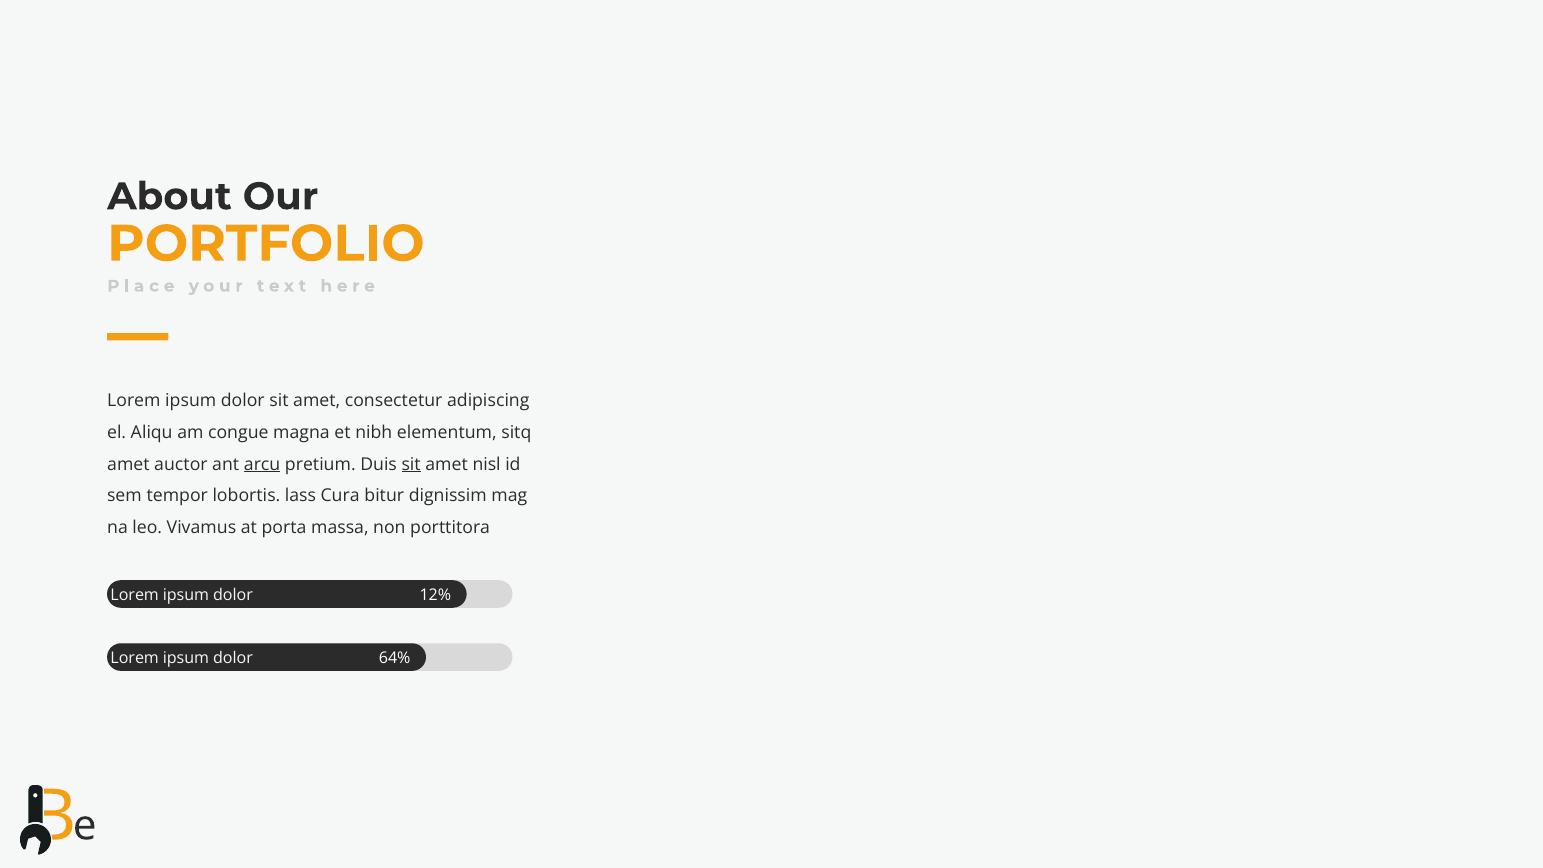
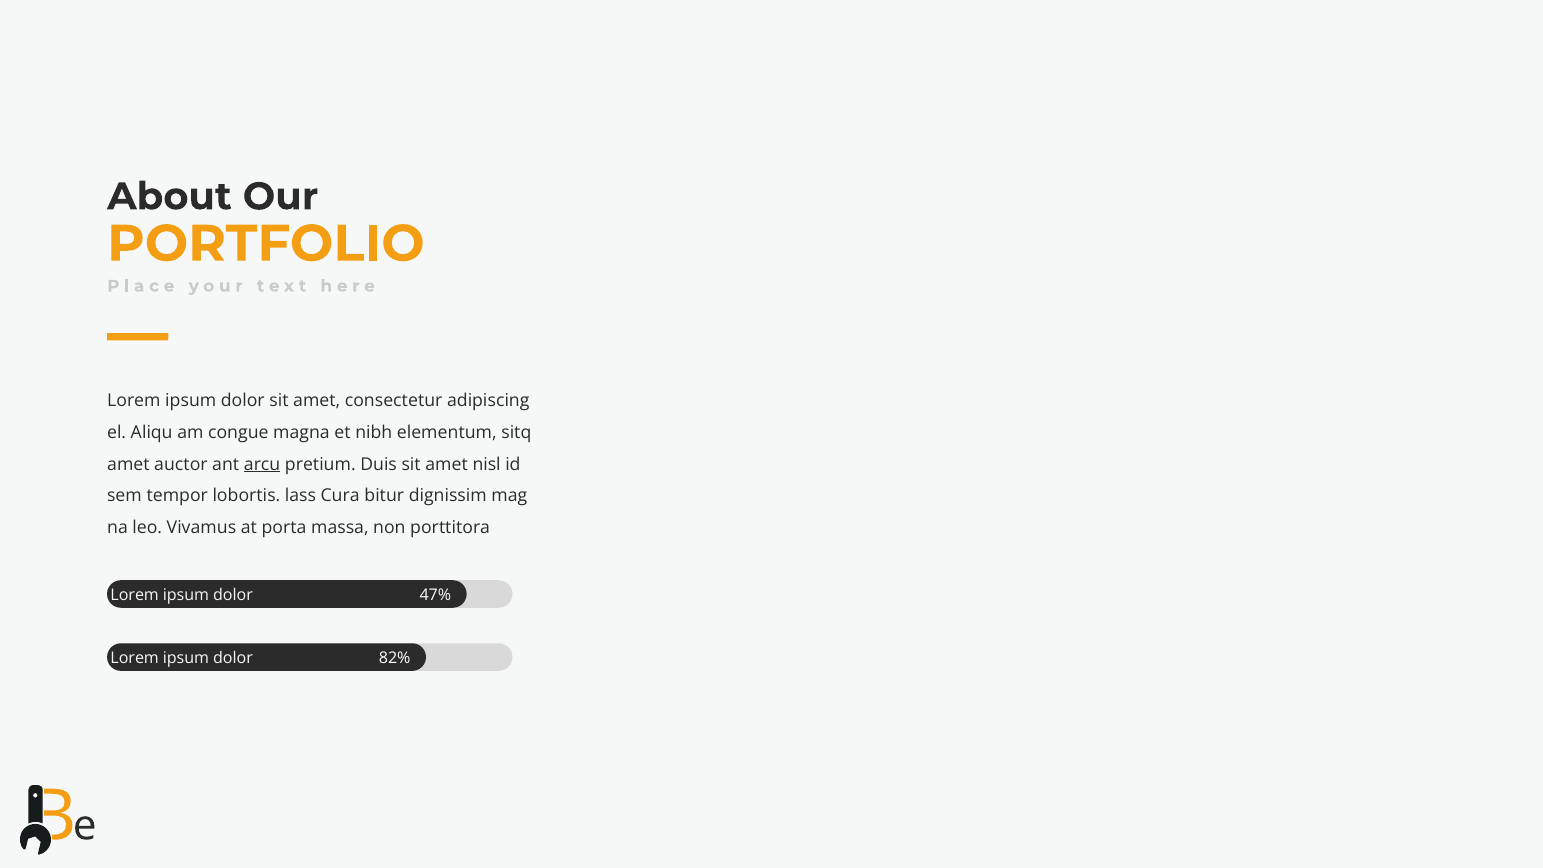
sit at (411, 464) underline: present -> none
12%: 12% -> 47%
64%: 64% -> 82%
